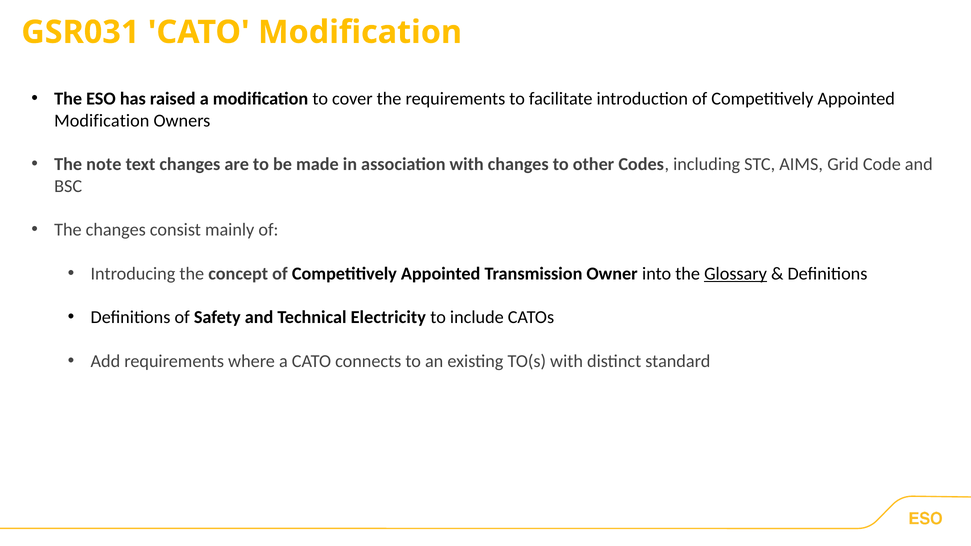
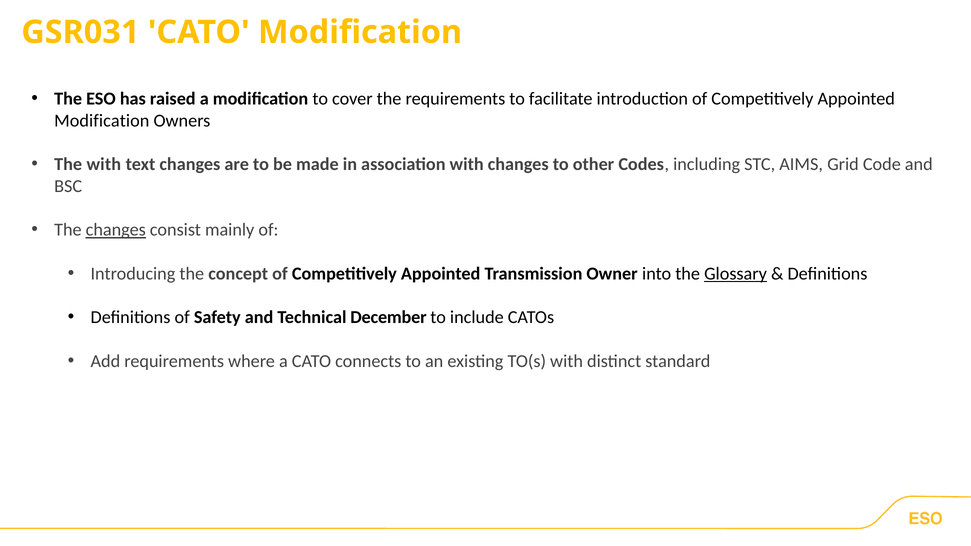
The note: note -> with
changes at (116, 230) underline: none -> present
Electricity: Electricity -> December
